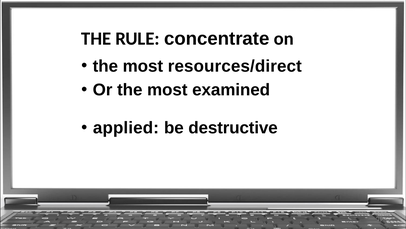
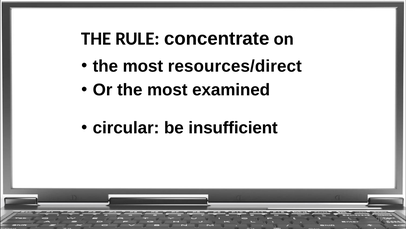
applied: applied -> circular
destructive: destructive -> insufficient
